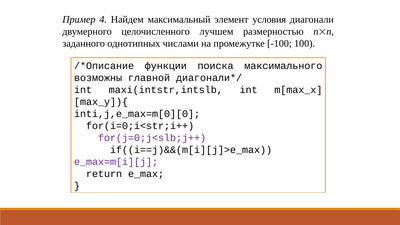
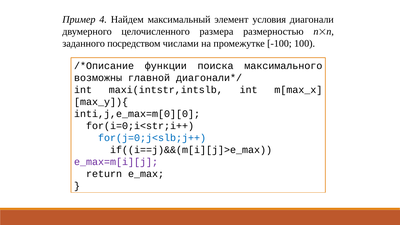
лучшем: лучшем -> размера
однотипных: однотипных -> посредством
for(j=0;j<slb;j++ colour: purple -> blue
